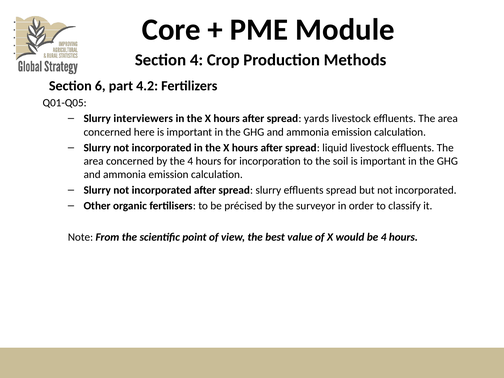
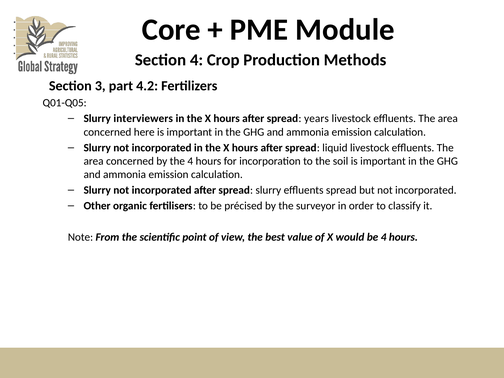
6: 6 -> 3
yards: yards -> years
